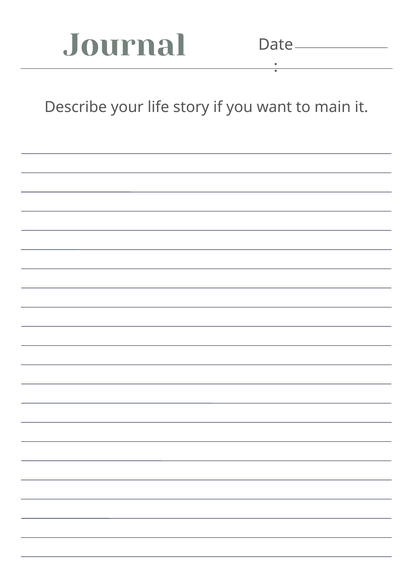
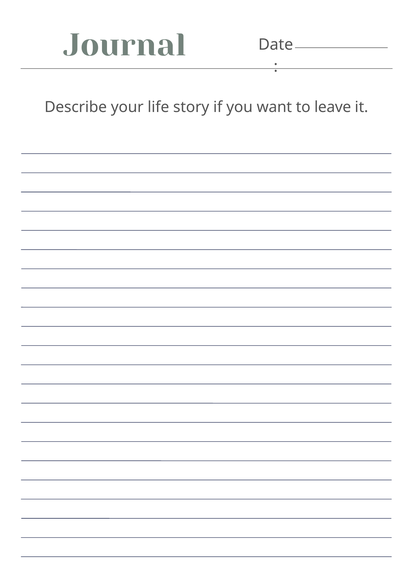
main: main -> leave
